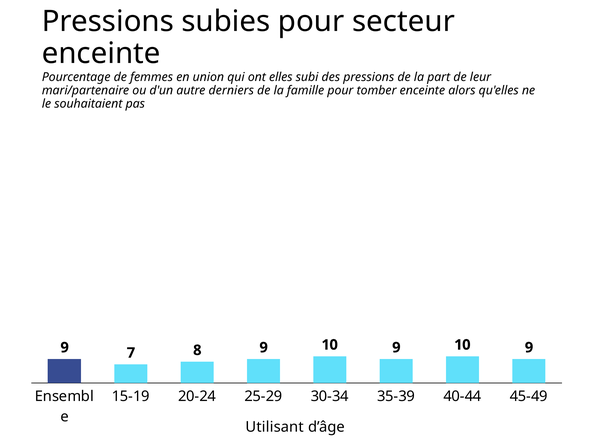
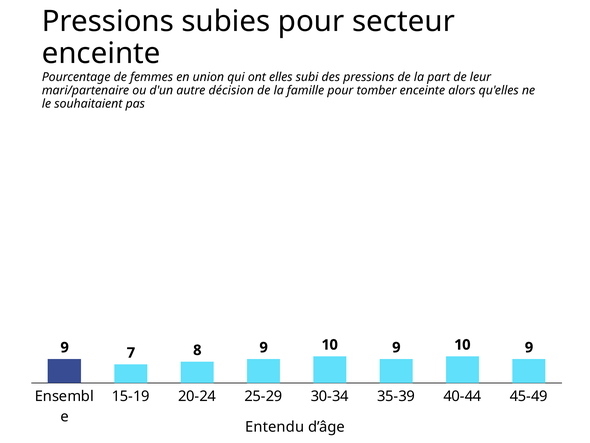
derniers: derniers -> décision
Utilisant: Utilisant -> Entendu
